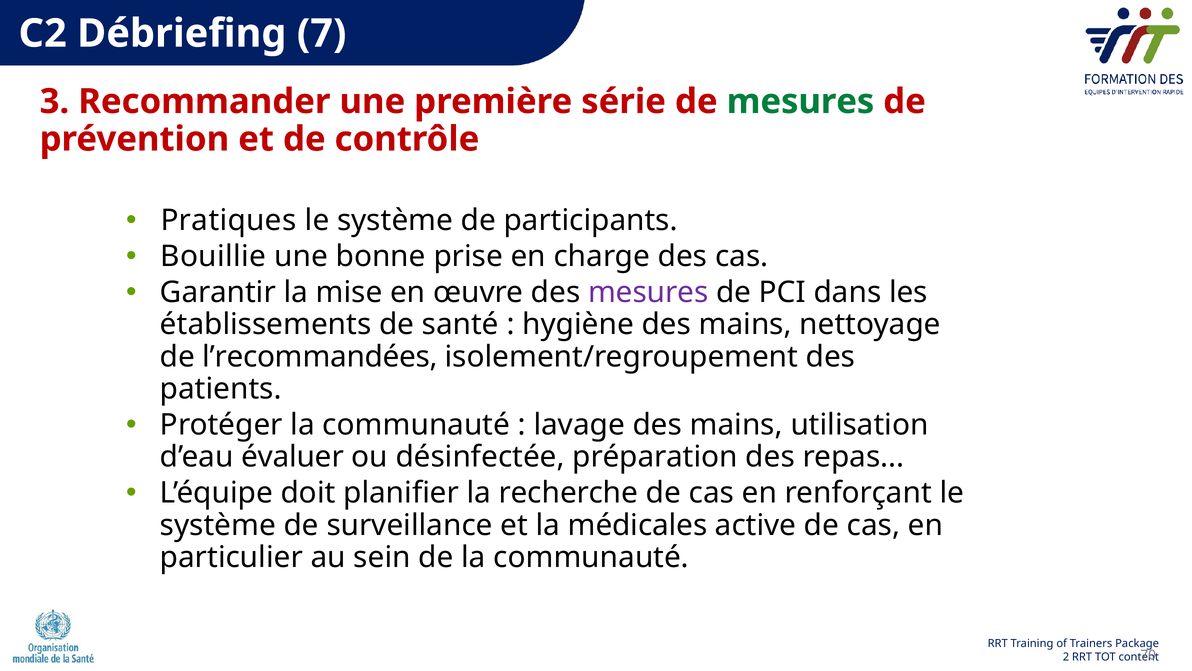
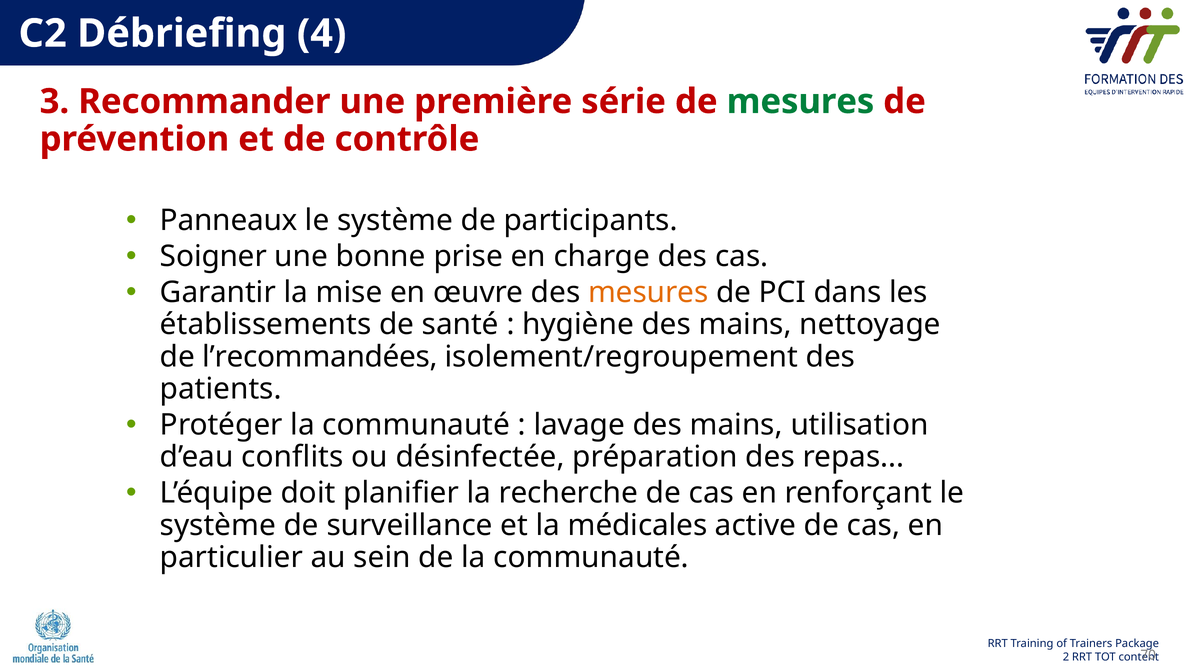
7: 7 -> 4
Pratiques: Pratiques -> Panneaux
Bouillie: Bouillie -> Soigner
mesures at (648, 292) colour: purple -> orange
évaluer: évaluer -> conflits
